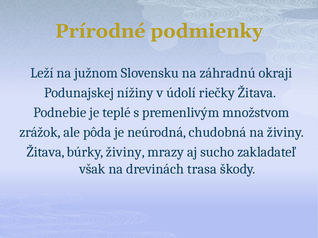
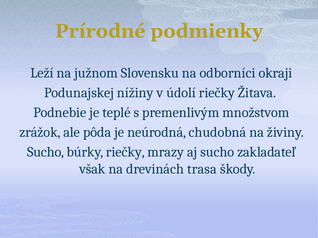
záhradnú: záhradnú -> odborníci
Žitava at (46, 152): Žitava -> Sucho
búrky živiny: živiny -> riečky
